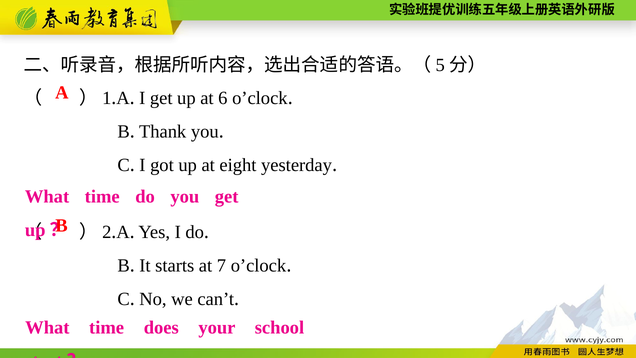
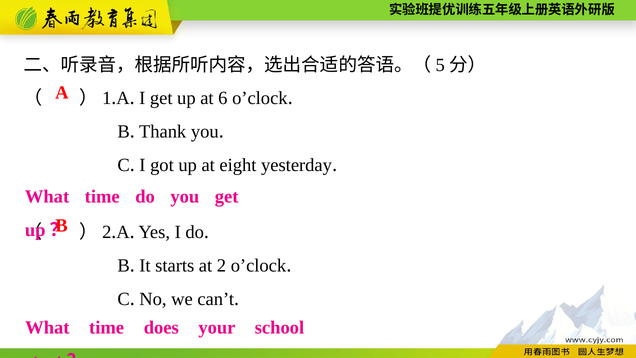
at 7: 7 -> 2
